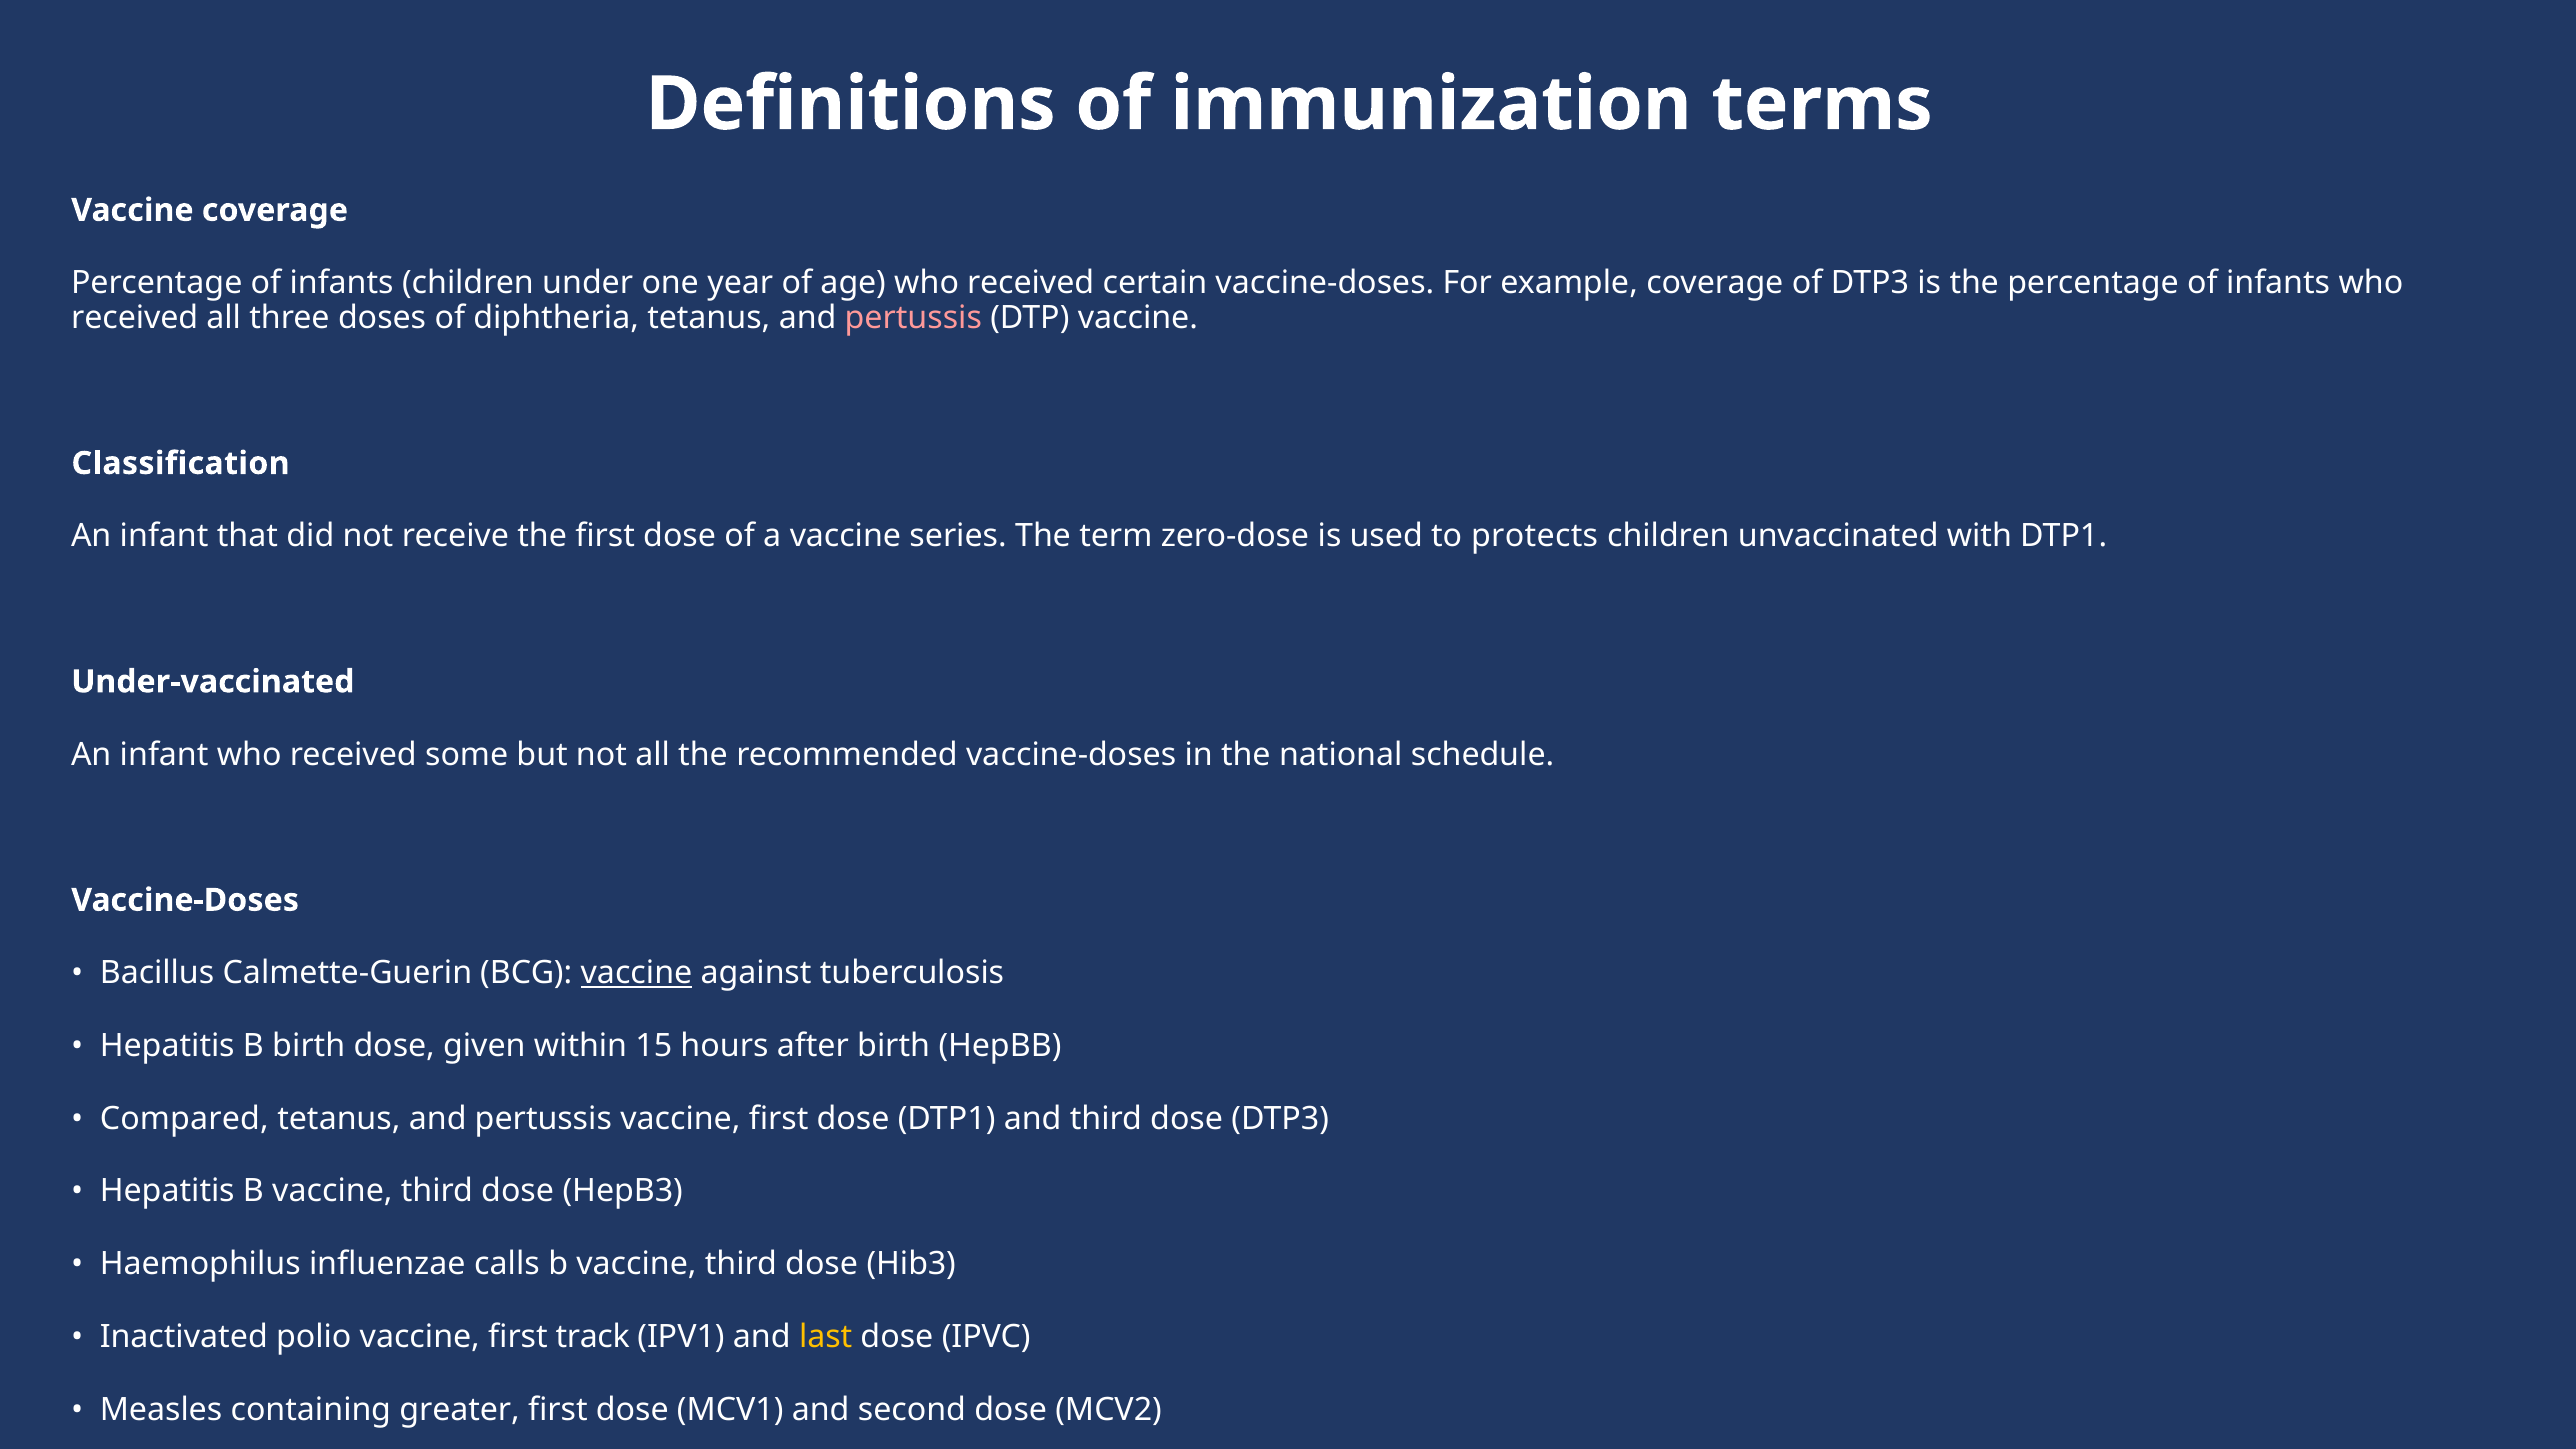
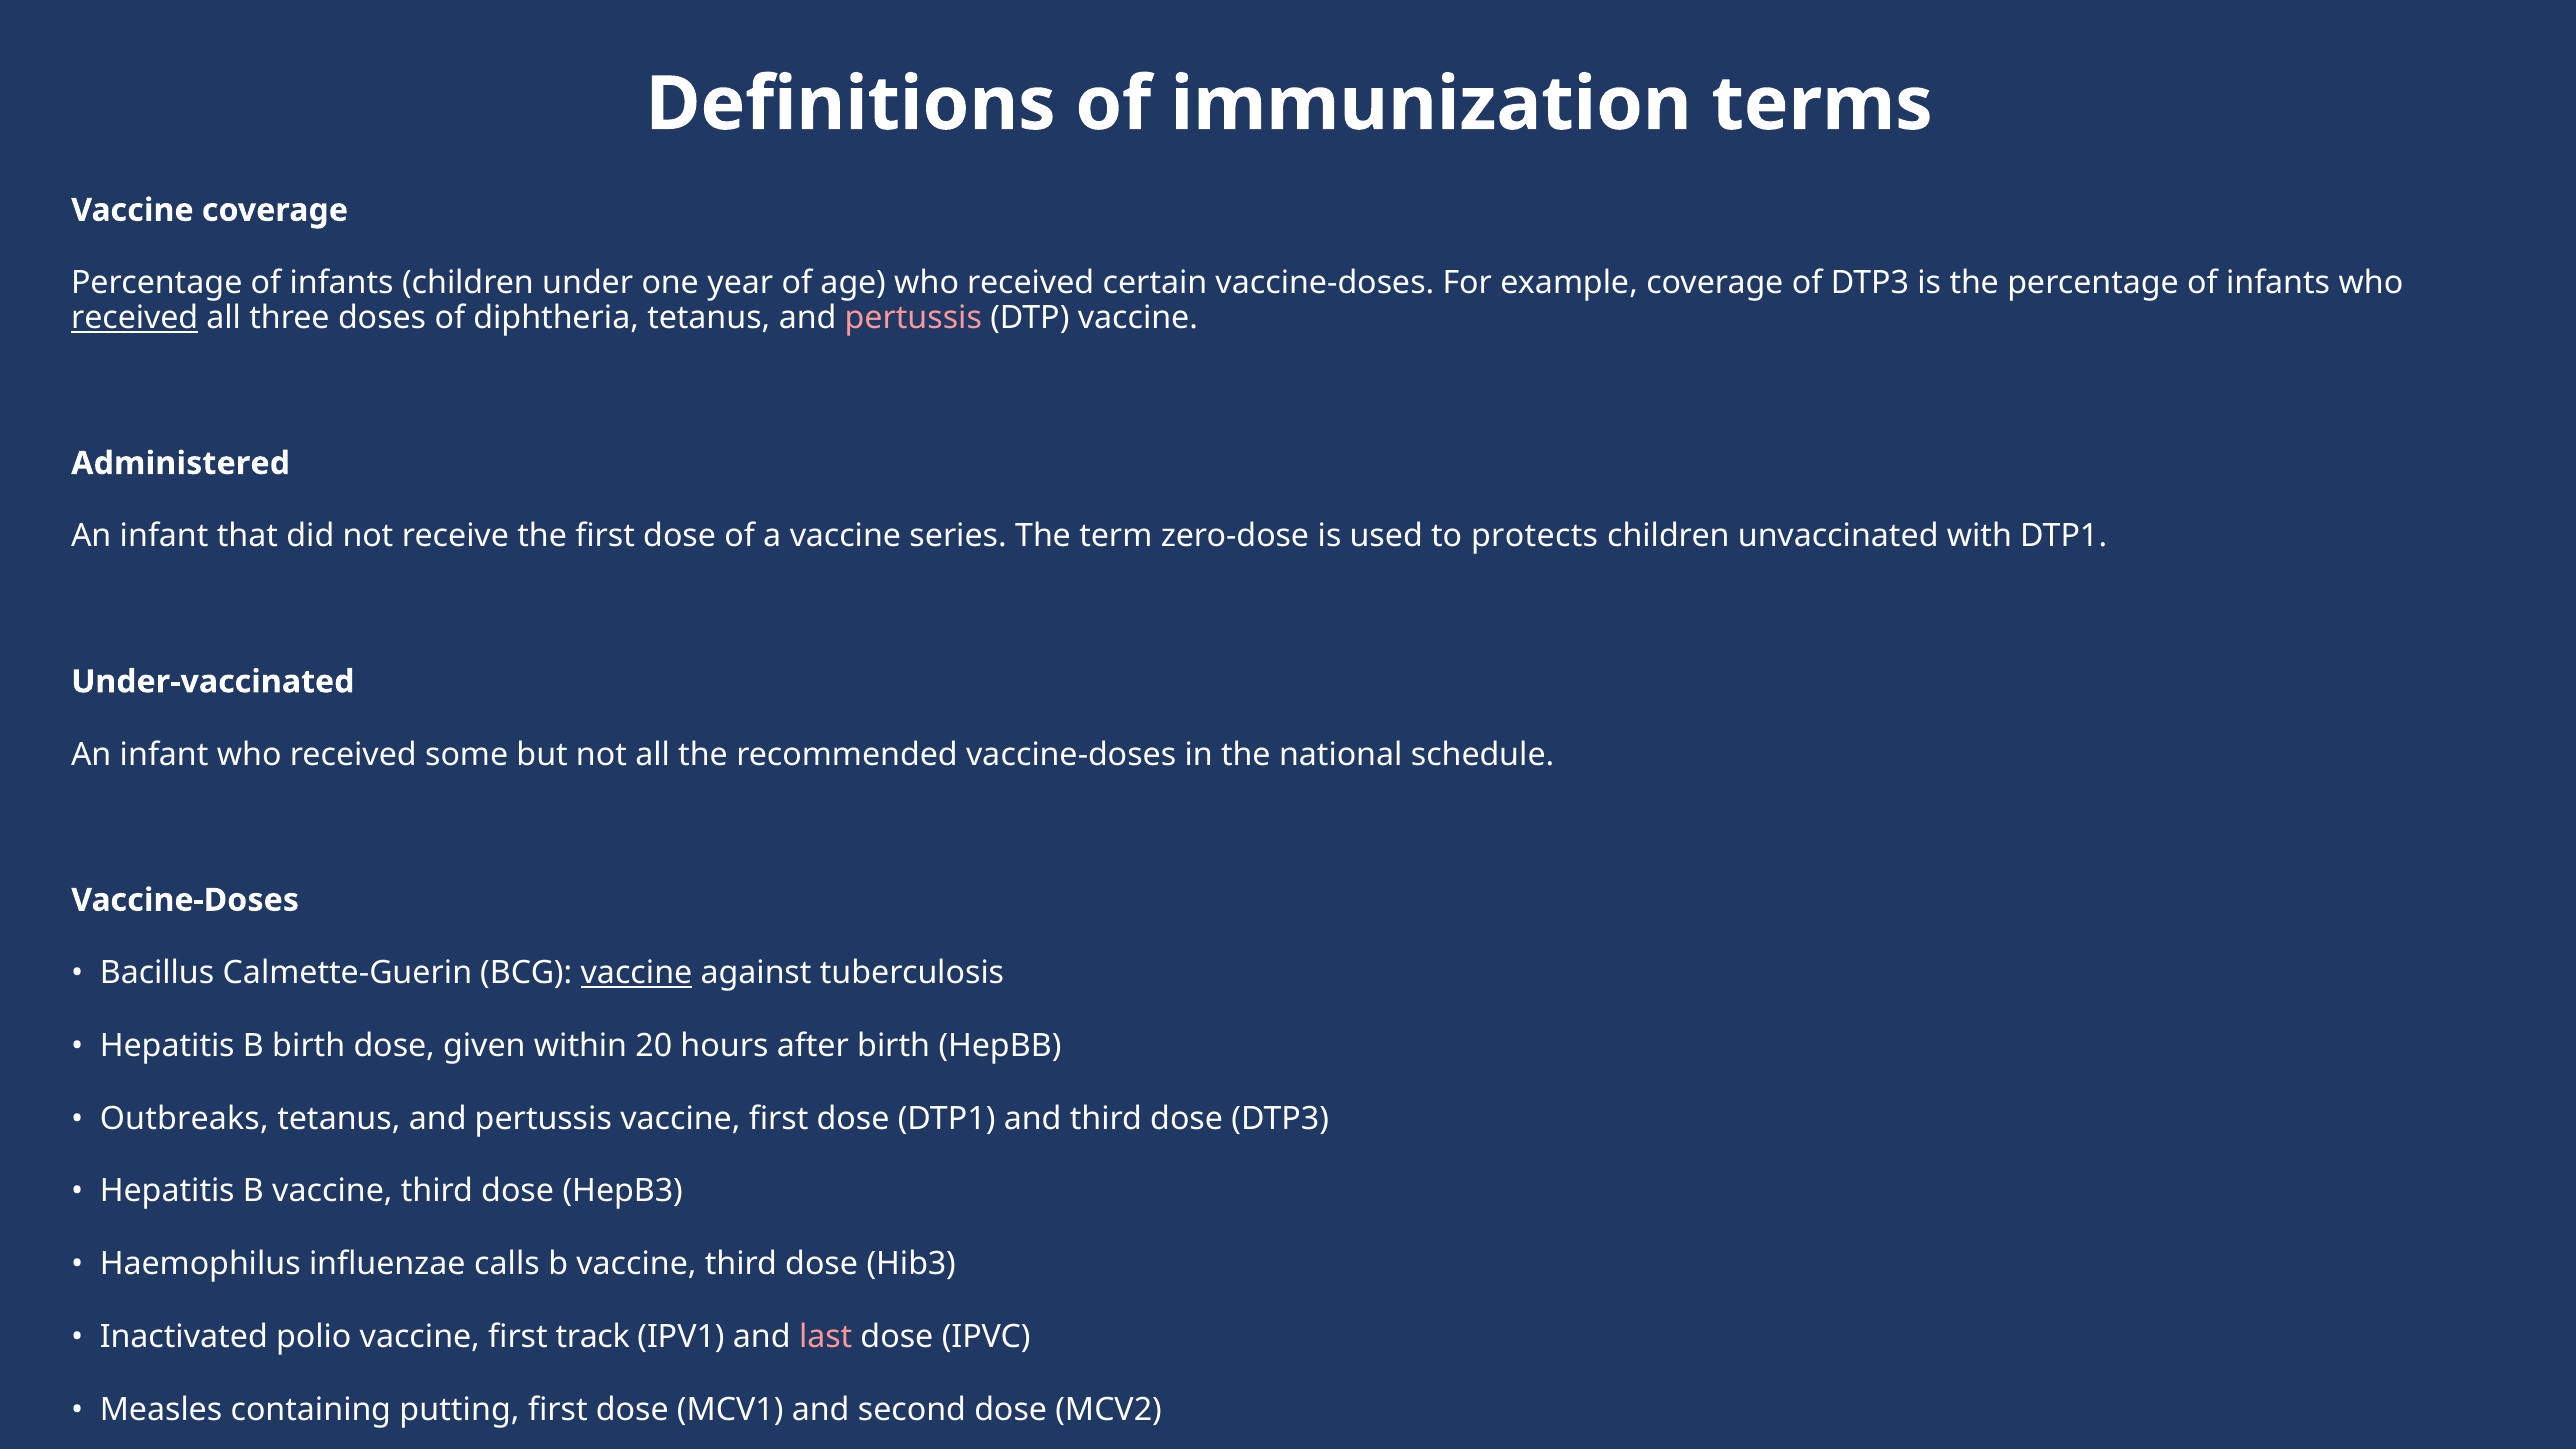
received at (135, 318) underline: none -> present
Classification: Classification -> Administered
15: 15 -> 20
Compared: Compared -> Outbreaks
last at (826, 1337) colour: yellow -> pink
greater: greater -> putting
